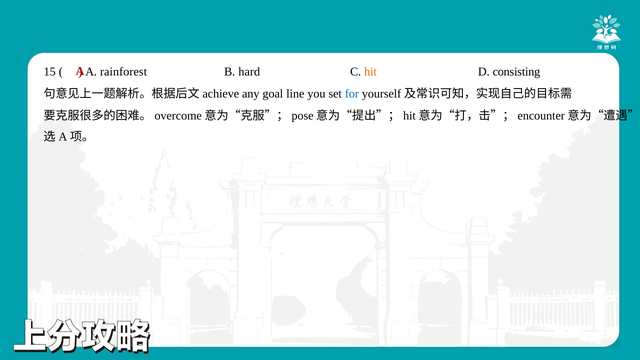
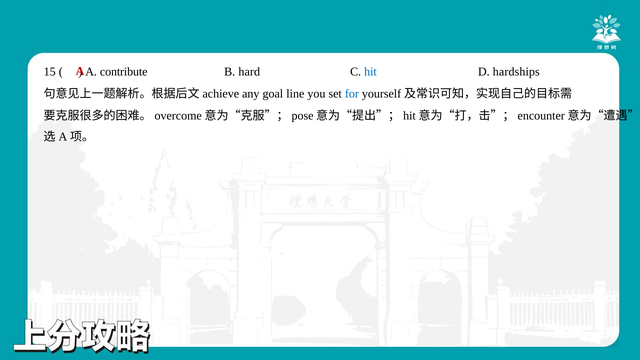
rainforest: rainforest -> contribute
hit colour: orange -> blue
consisting: consisting -> hardships
